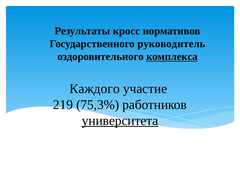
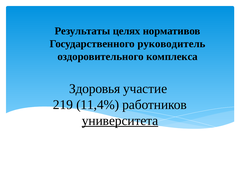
кросс: кросс -> целях
комплекса underline: present -> none
Каждого: Каждого -> Здоровья
75,3%: 75,3% -> 11,4%
